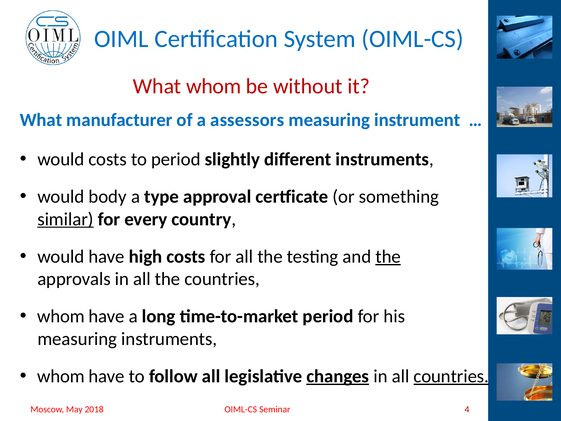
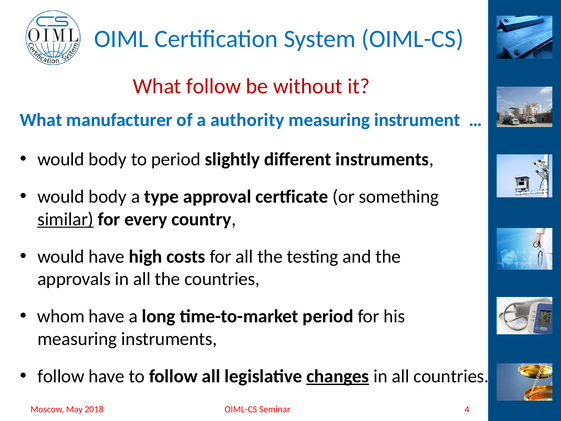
What whom: whom -> follow
assessors: assessors -> authority
costs at (108, 159): costs -> body
the at (388, 256) underline: present -> none
whom at (61, 376): whom -> follow
countries at (451, 376) underline: present -> none
